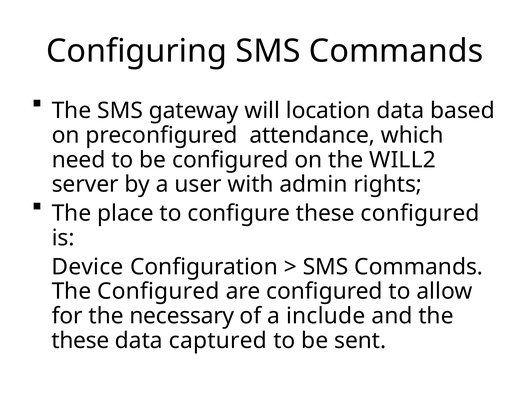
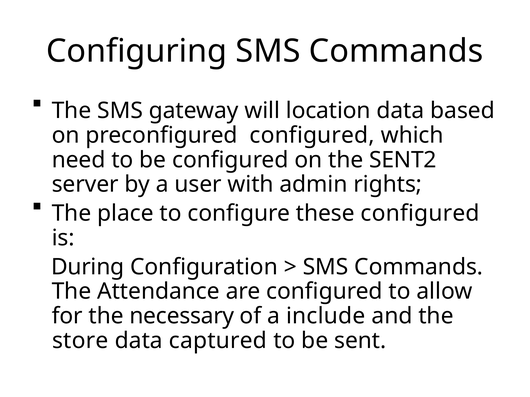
preconfigured attendance: attendance -> configured
WILL2: WILL2 -> SENT2
Device: Device -> During
The Configured: Configured -> Attendance
these at (80, 341): these -> store
